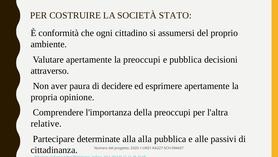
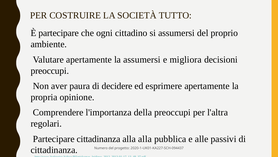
STATO: STATO -> TUTTO
È conformità: conformità -> partecipare
la preoccupi: preoccupi -> assumersi
e pubblica: pubblica -> migliora
attraverso at (50, 70): attraverso -> preoccupi
relative: relative -> regolari
Partecipare determinate: determinate -> cittadinanza
